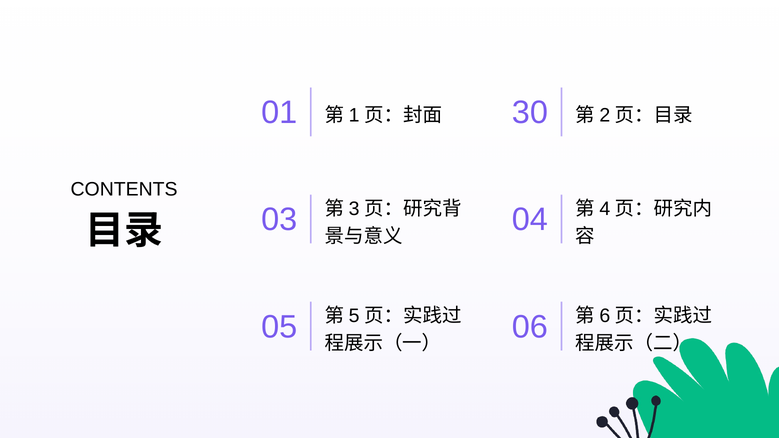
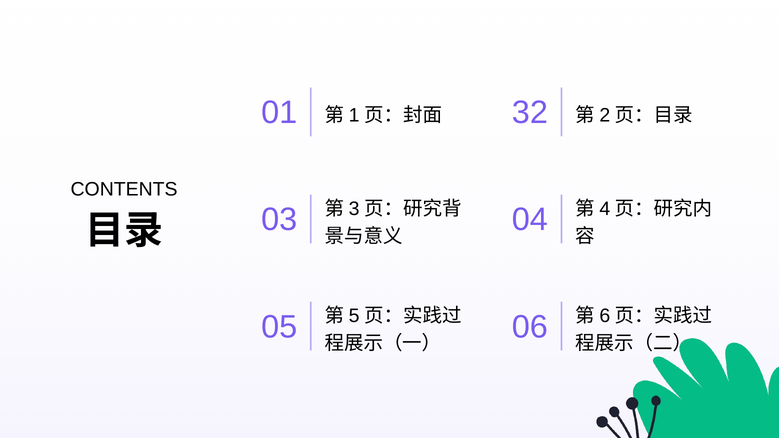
30: 30 -> 32
